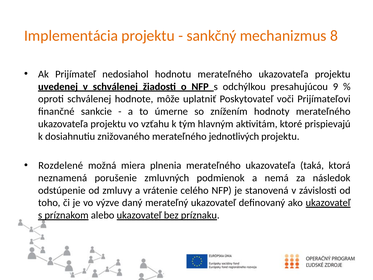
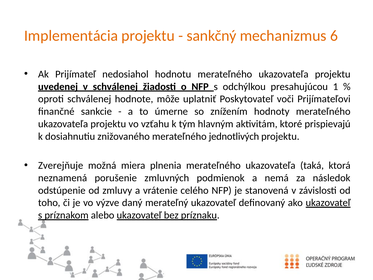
8: 8 -> 6
9: 9 -> 1
Rozdelené: Rozdelené -> Zverejňuje
